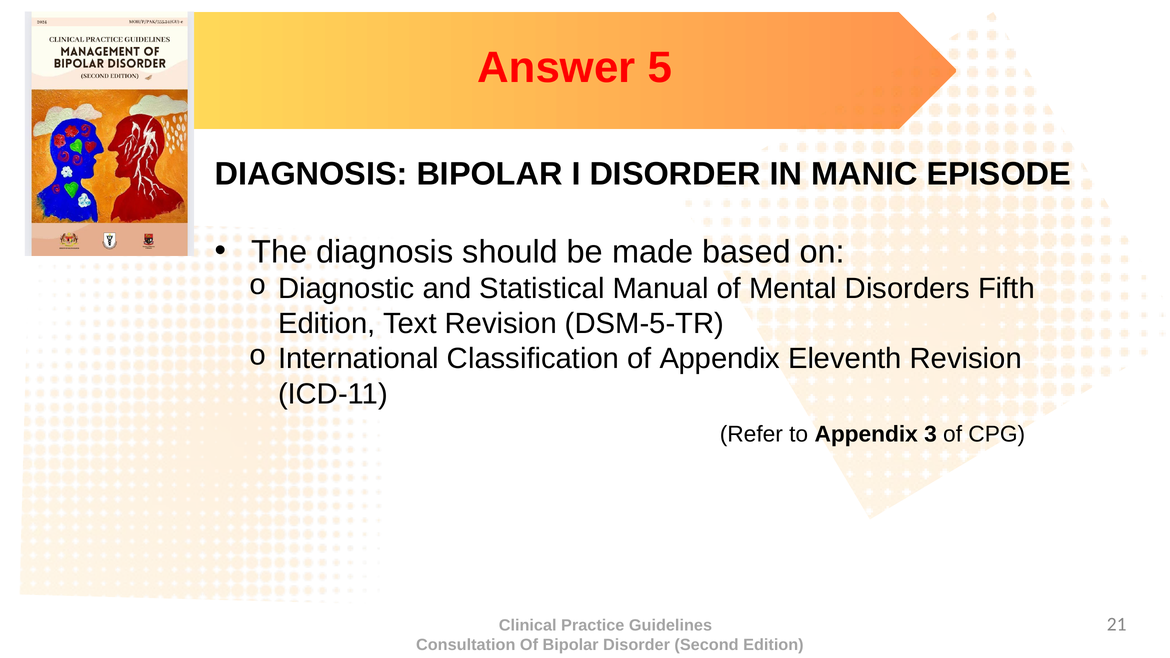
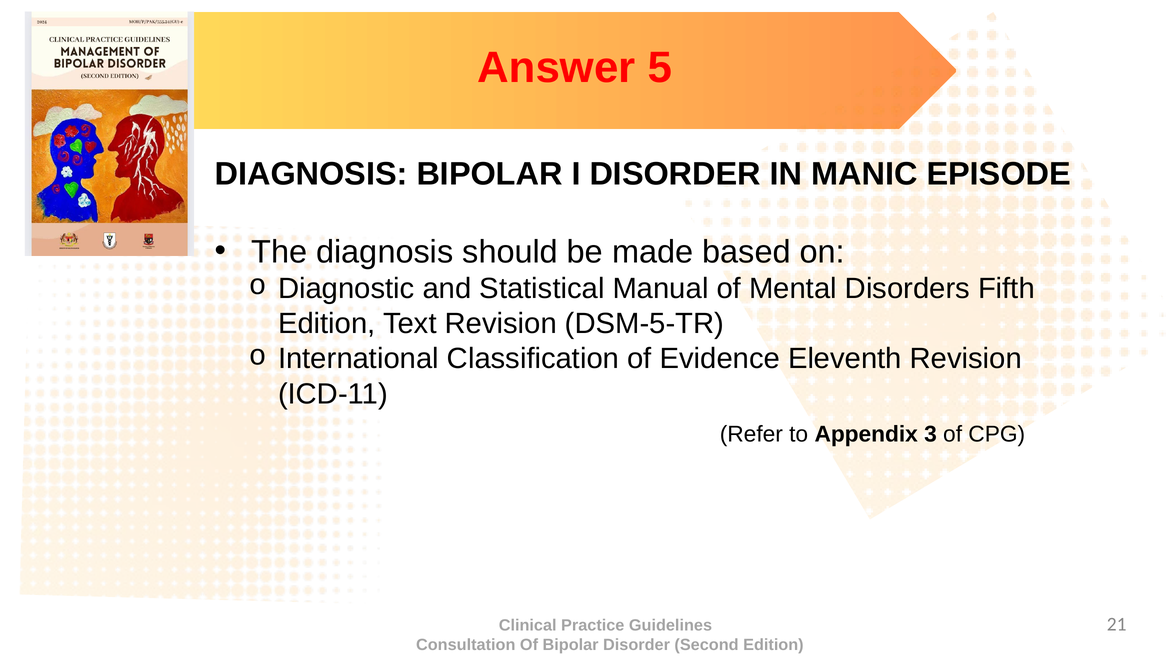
of Appendix: Appendix -> Evidence
